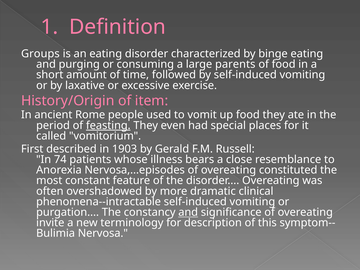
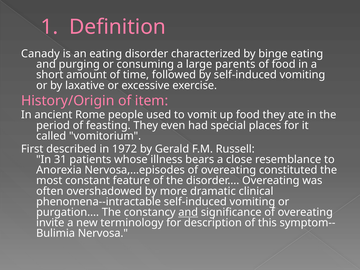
Groups: Groups -> Canady
feasting underline: present -> none
1903: 1903 -> 1972
74: 74 -> 31
